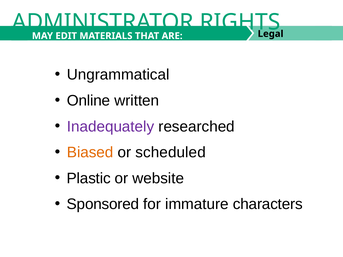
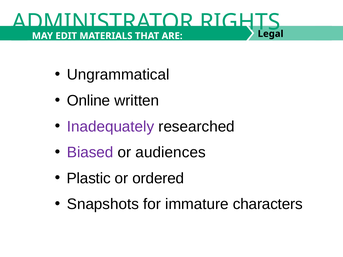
Biased colour: orange -> purple
scheduled: scheduled -> audiences
website: website -> ordered
Sponsored: Sponsored -> Snapshots
